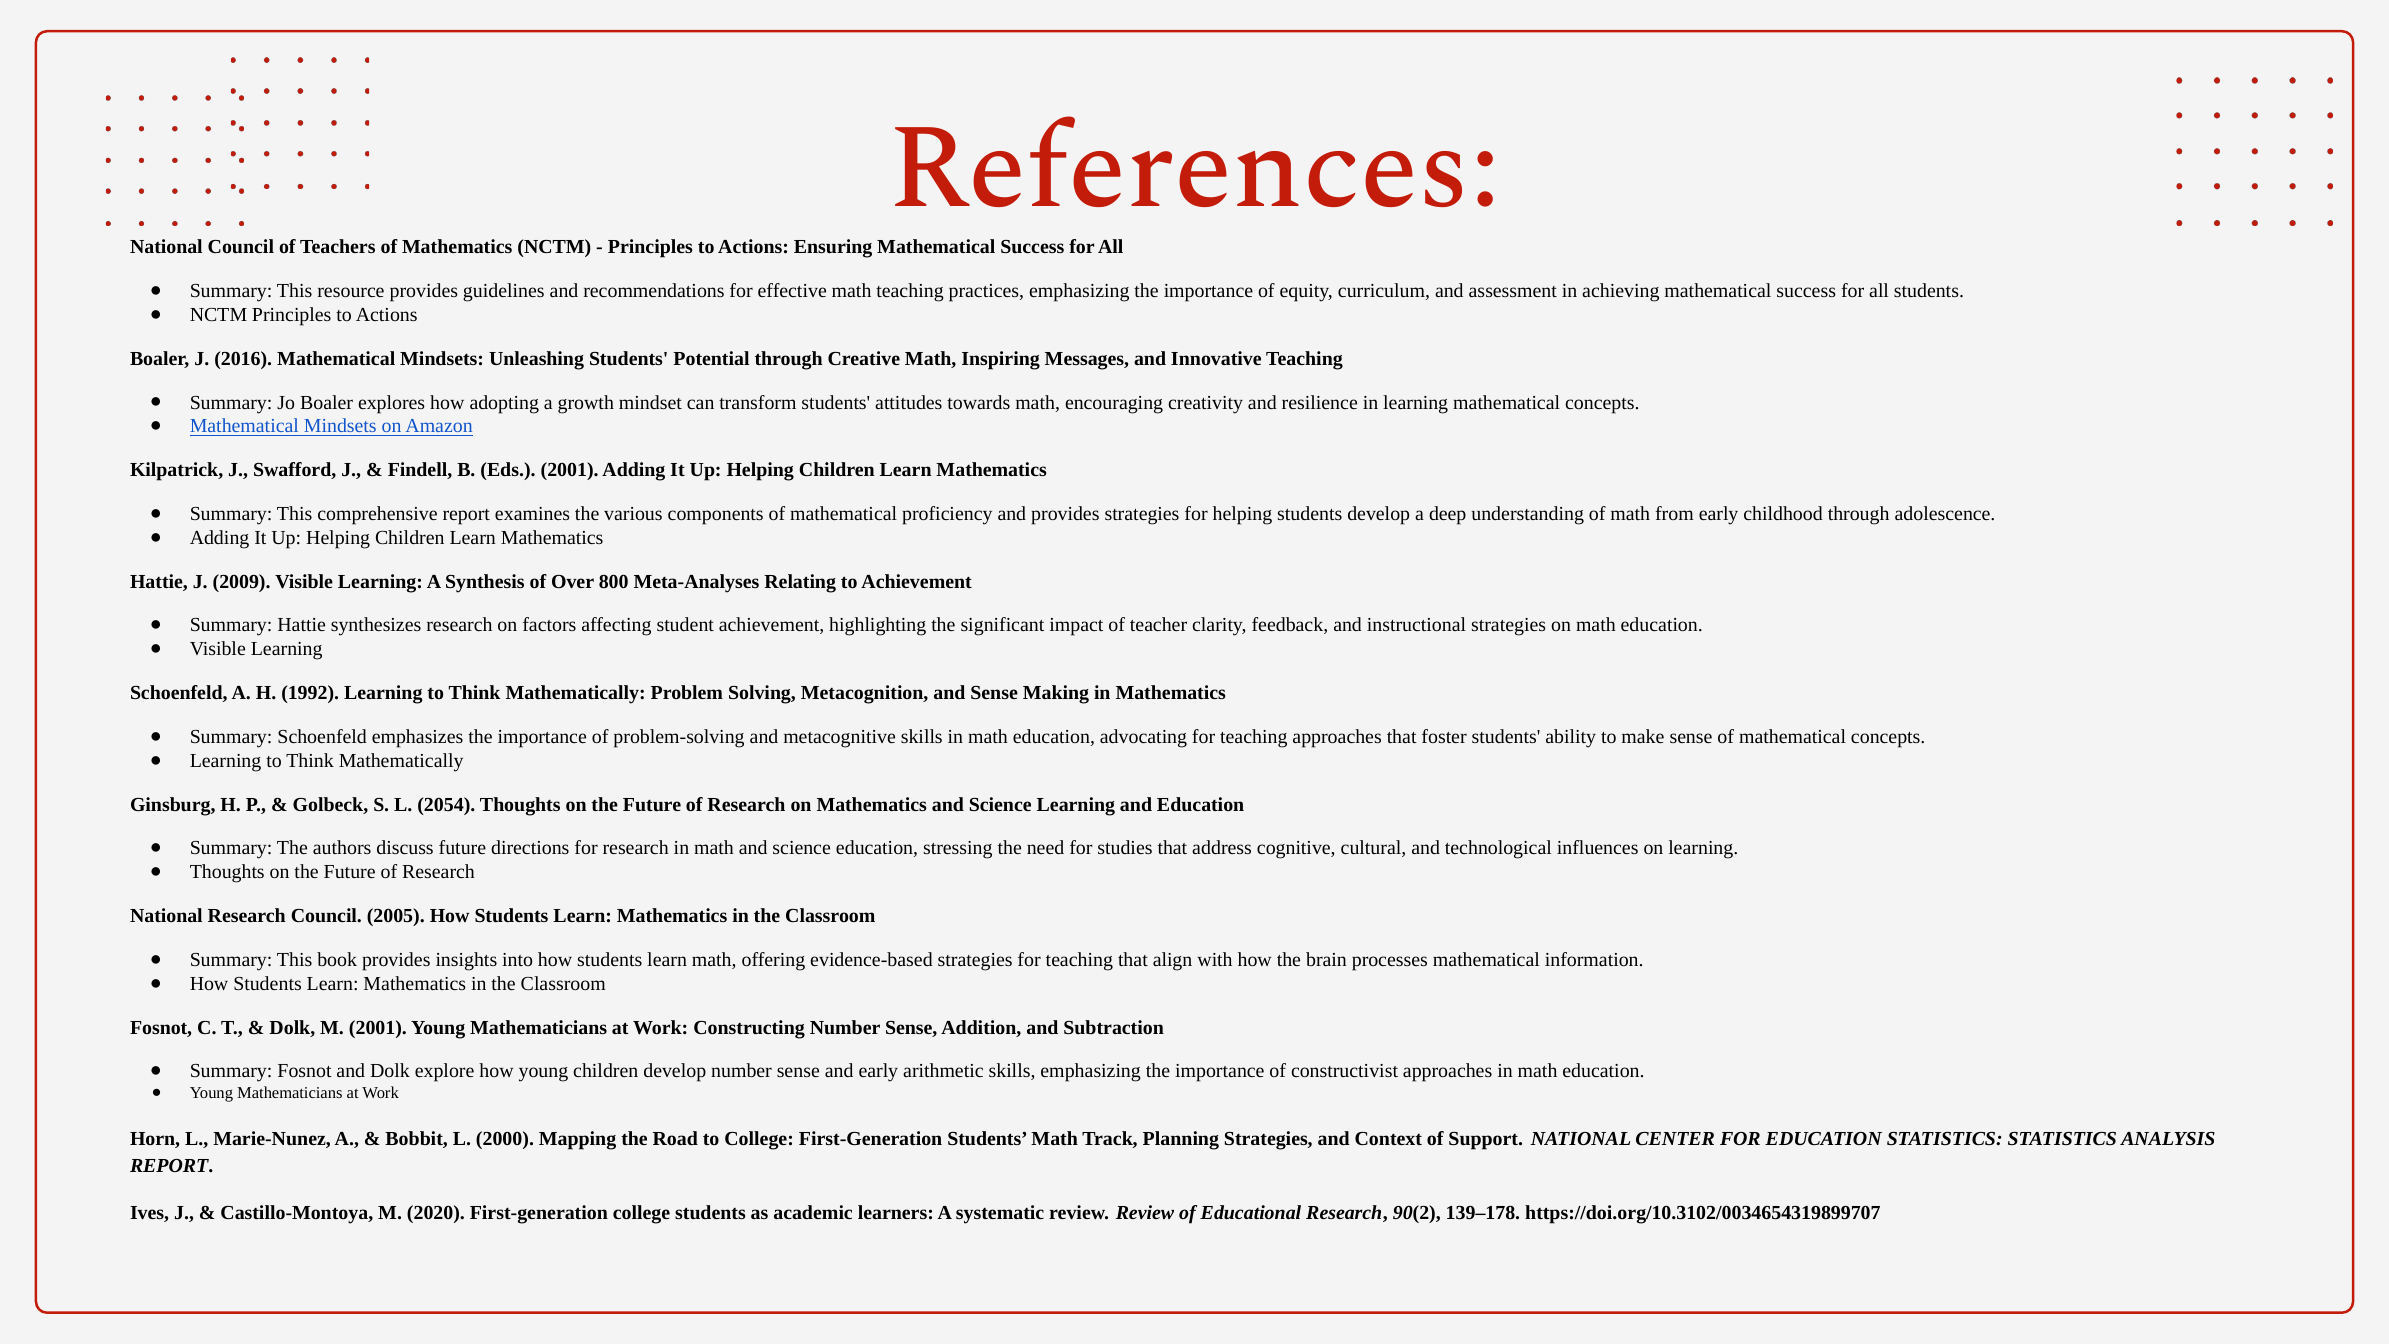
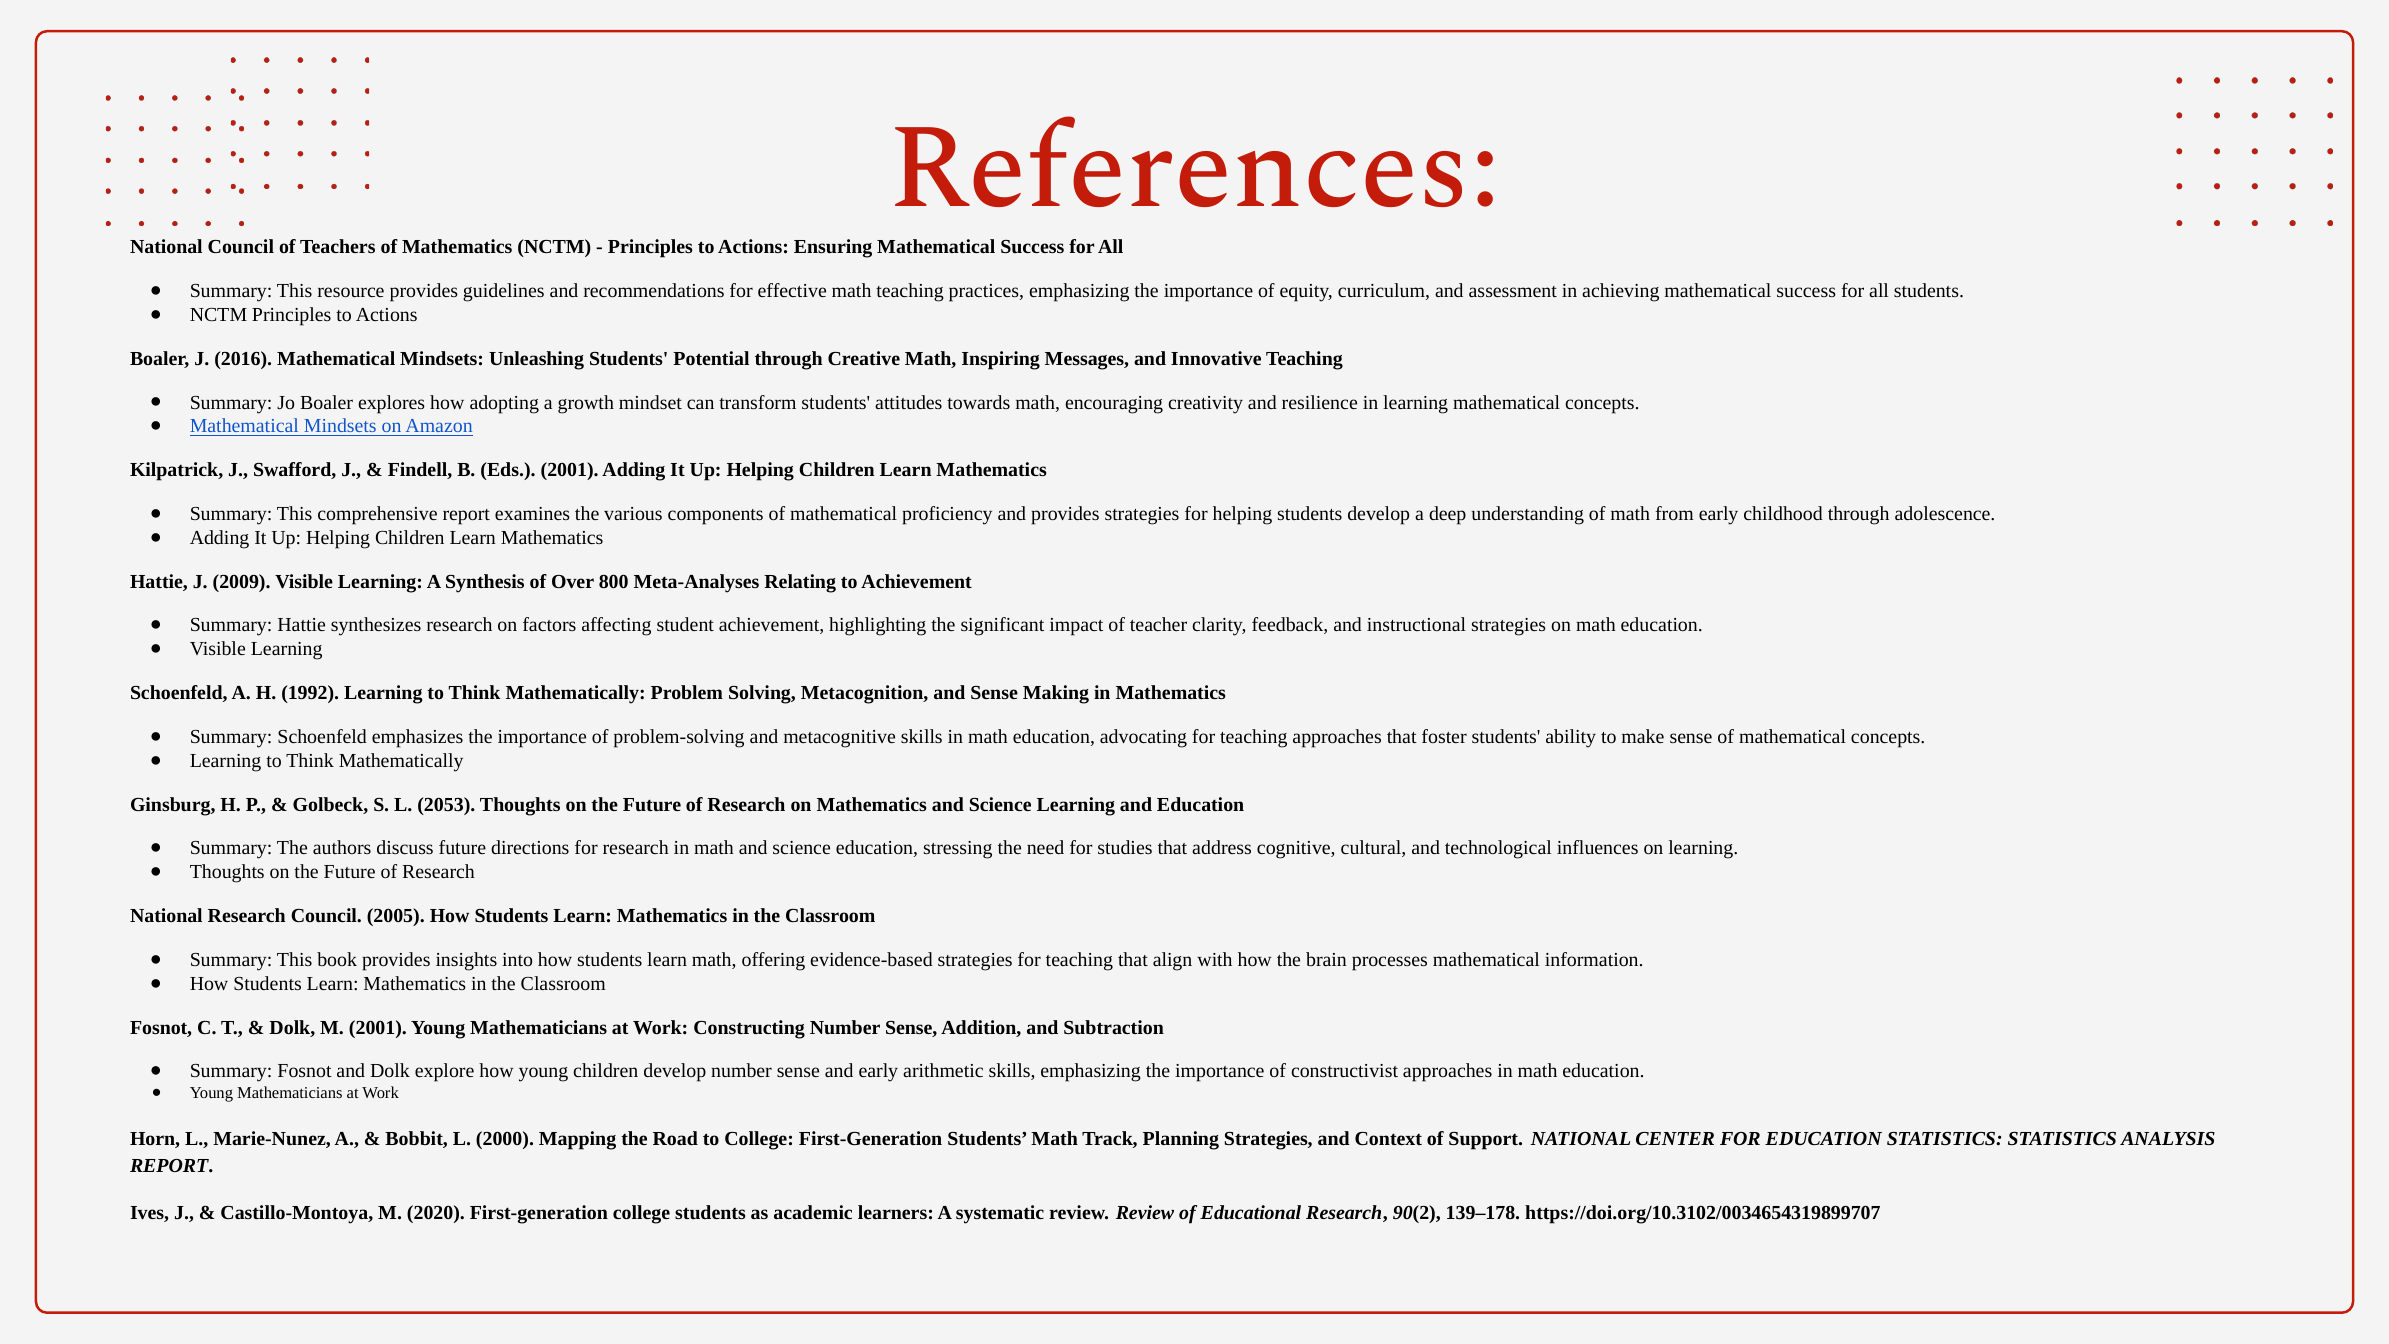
2054: 2054 -> 2053
